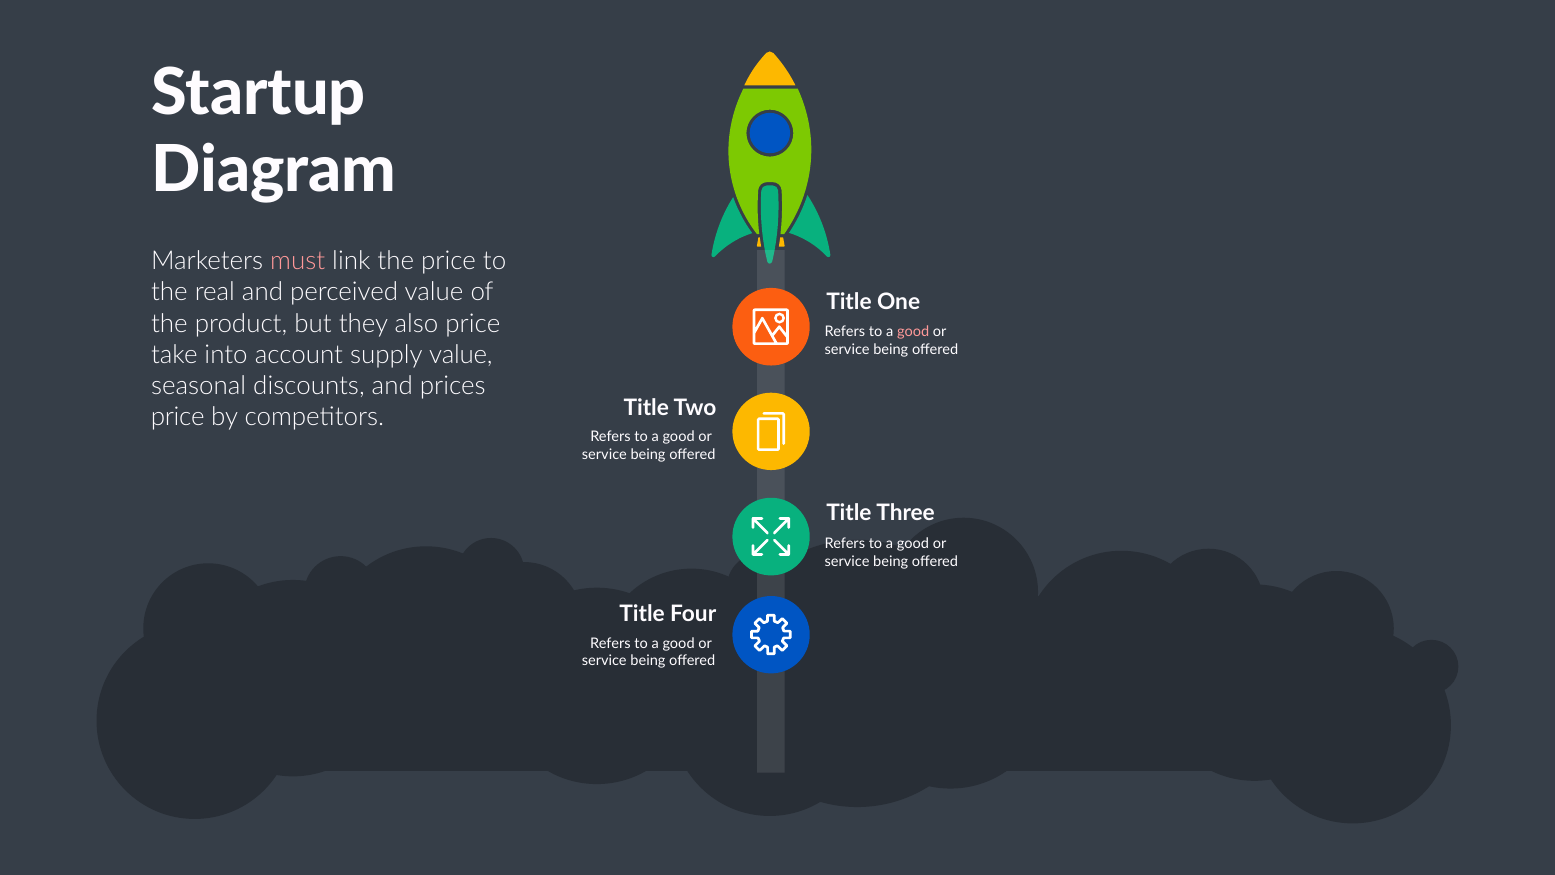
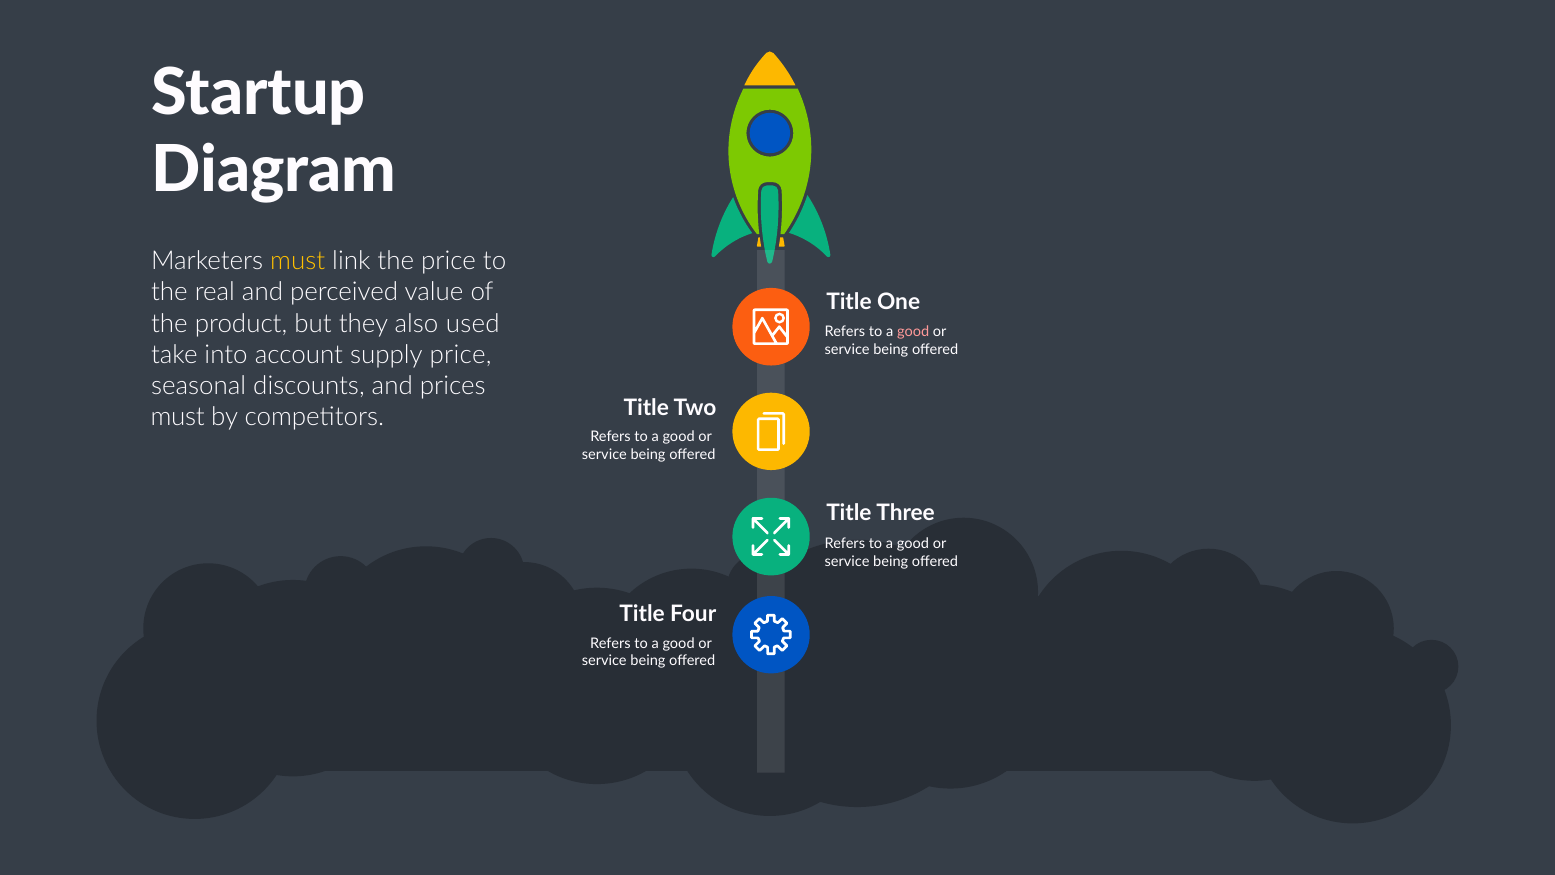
must at (298, 261) colour: pink -> yellow
also price: price -> used
supply value: value -> price
price at (178, 417): price -> must
